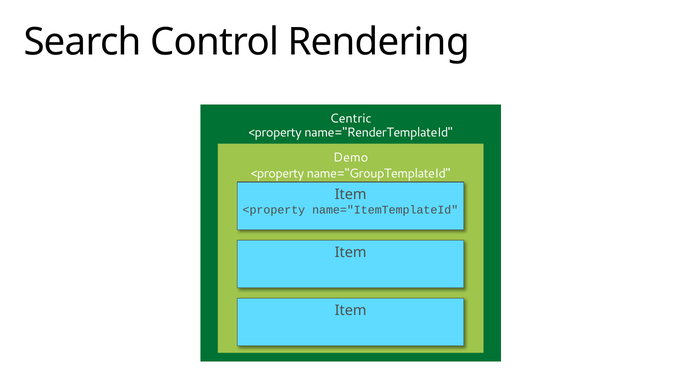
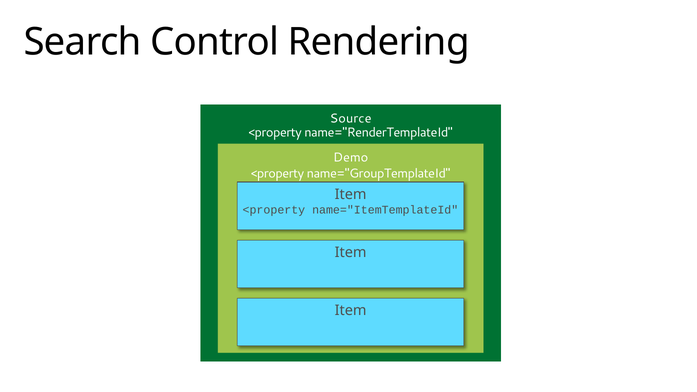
Centric: Centric -> Source
